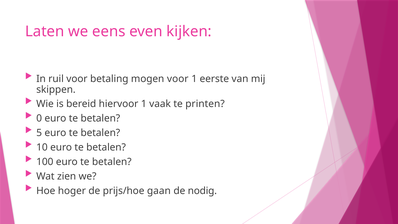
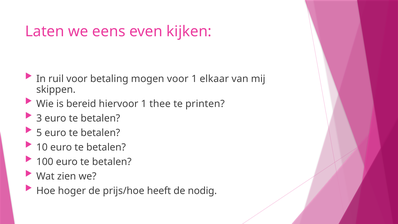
eerste: eerste -> elkaar
vaak: vaak -> thee
0: 0 -> 3
gaan: gaan -> heeft
